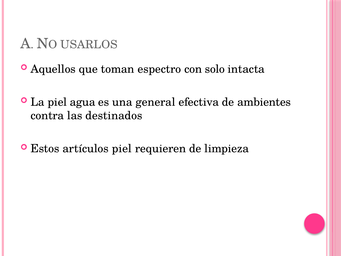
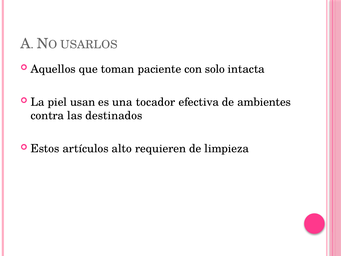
espectro: espectro -> paciente
agua: agua -> usan
general: general -> tocador
artículos piel: piel -> alto
